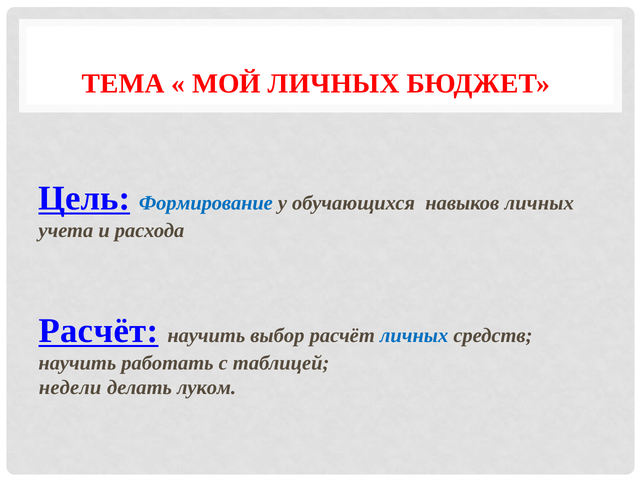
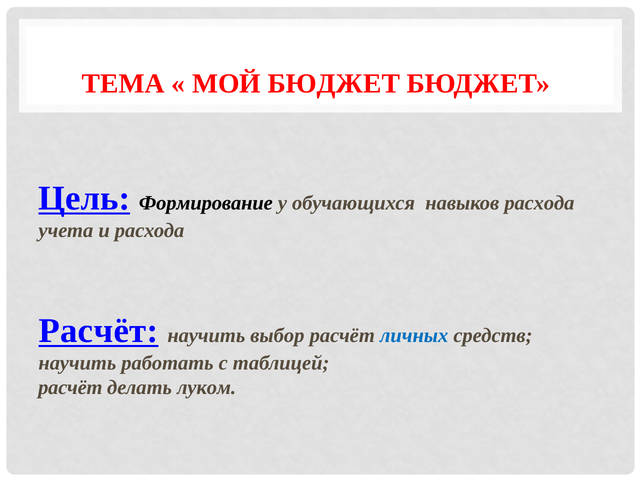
МОЙ ЛИЧНЫХ: ЛИЧНЫХ -> БЮДЖЕТ
Формирование colour: blue -> black
навыков личных: личных -> расхода
недели at (70, 387): недели -> расчёт
